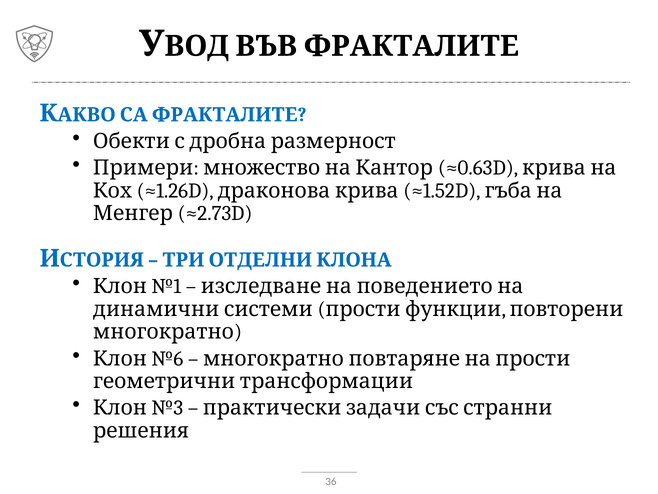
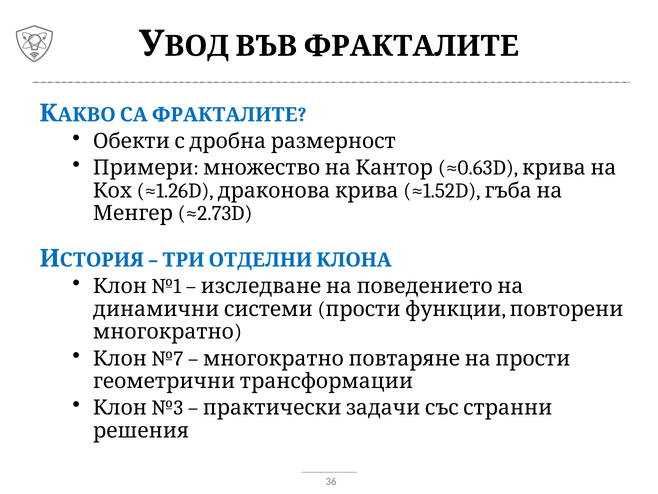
№6: №6 -> №7
